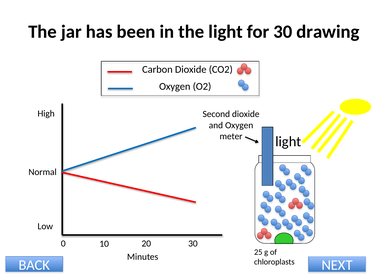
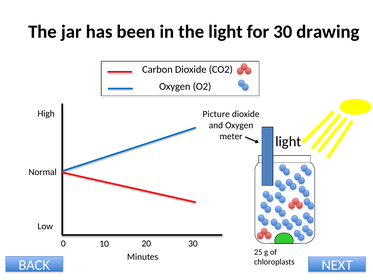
Second: Second -> Picture
